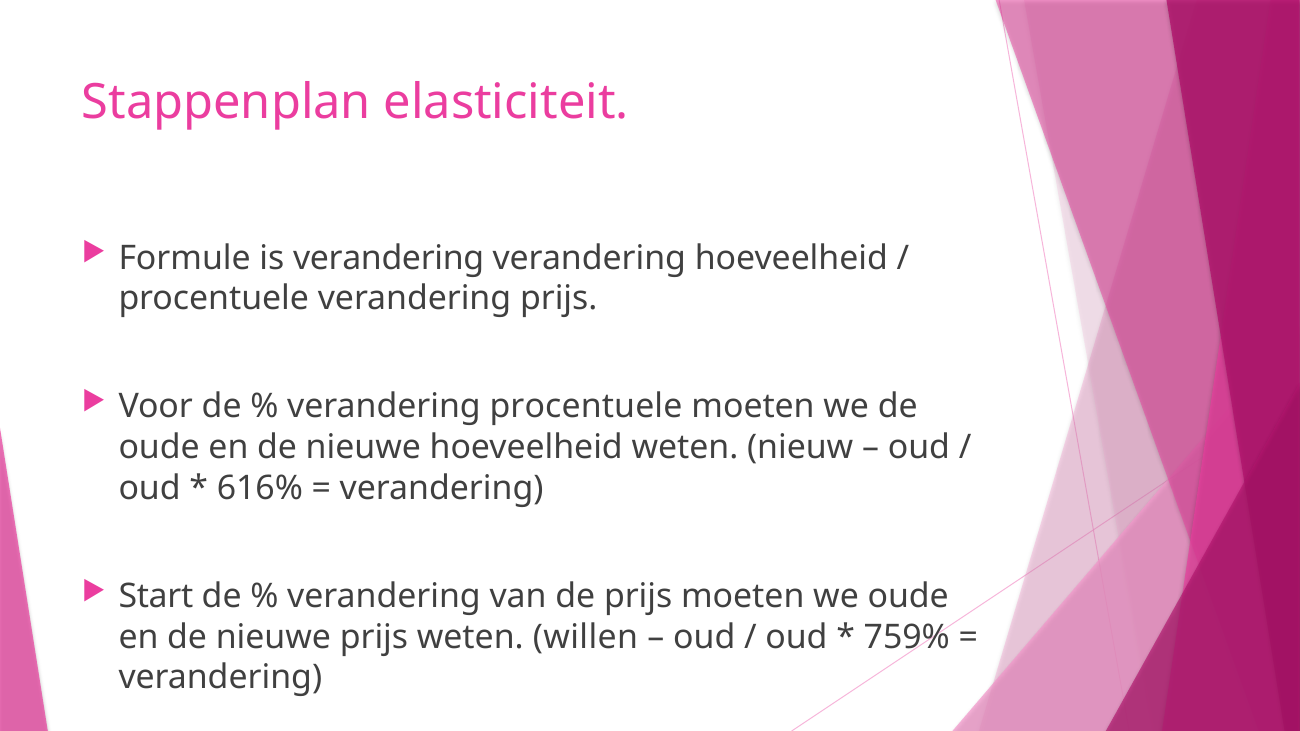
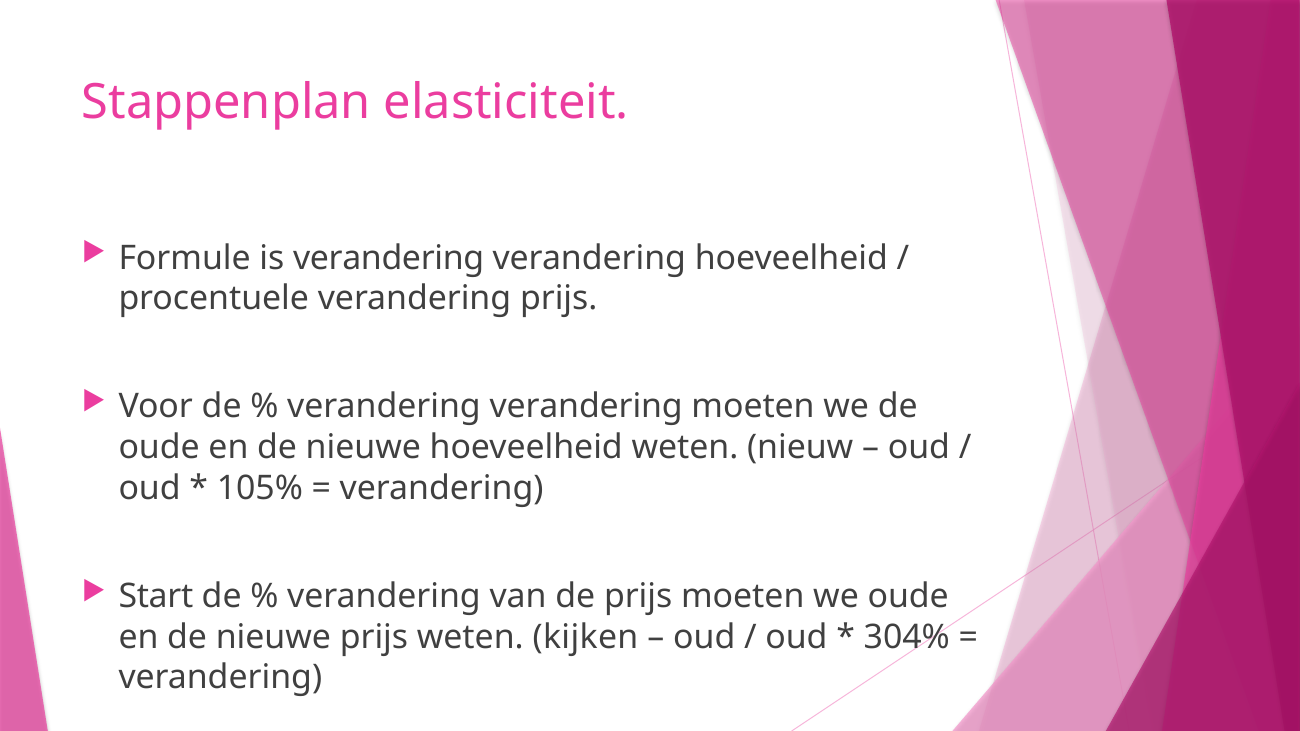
procentuele at (586, 407): procentuele -> verandering
616%: 616% -> 105%
willen: willen -> kijken
759%: 759% -> 304%
